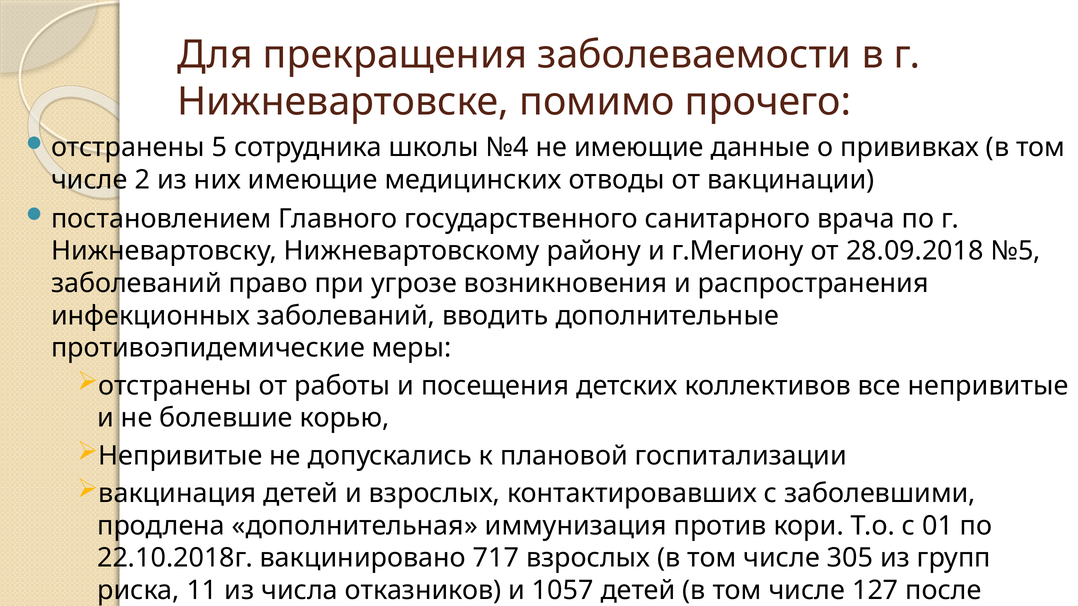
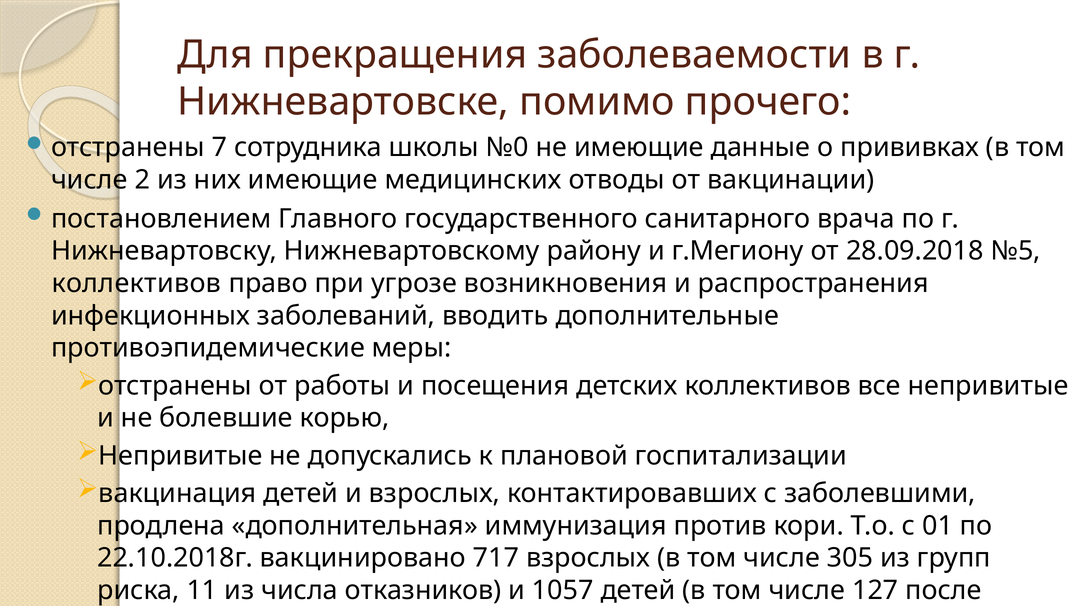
5: 5 -> 7
№4: №4 -> №0
заболеваний at (136, 283): заболеваний -> коллективов
